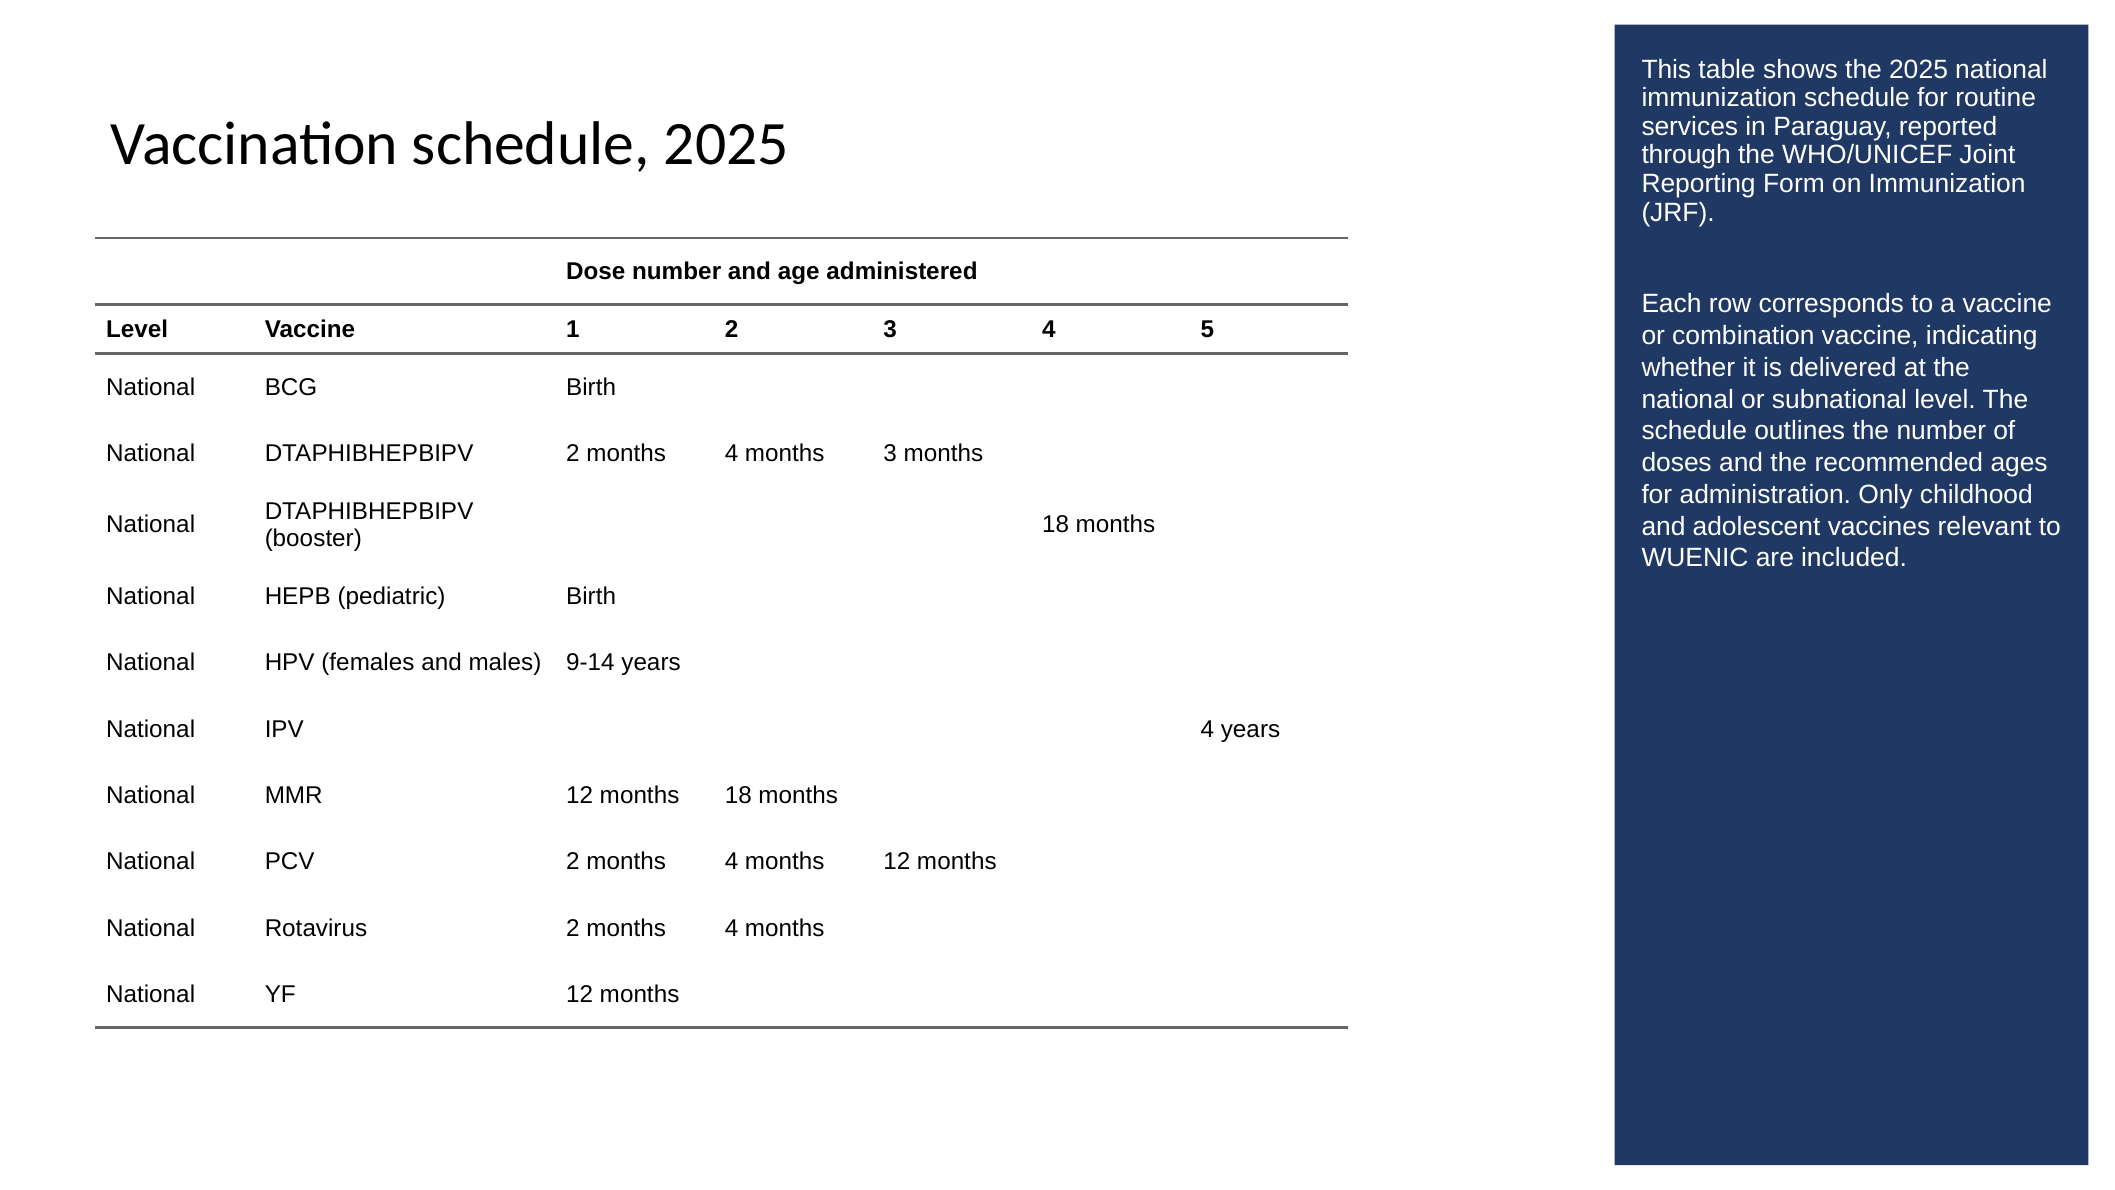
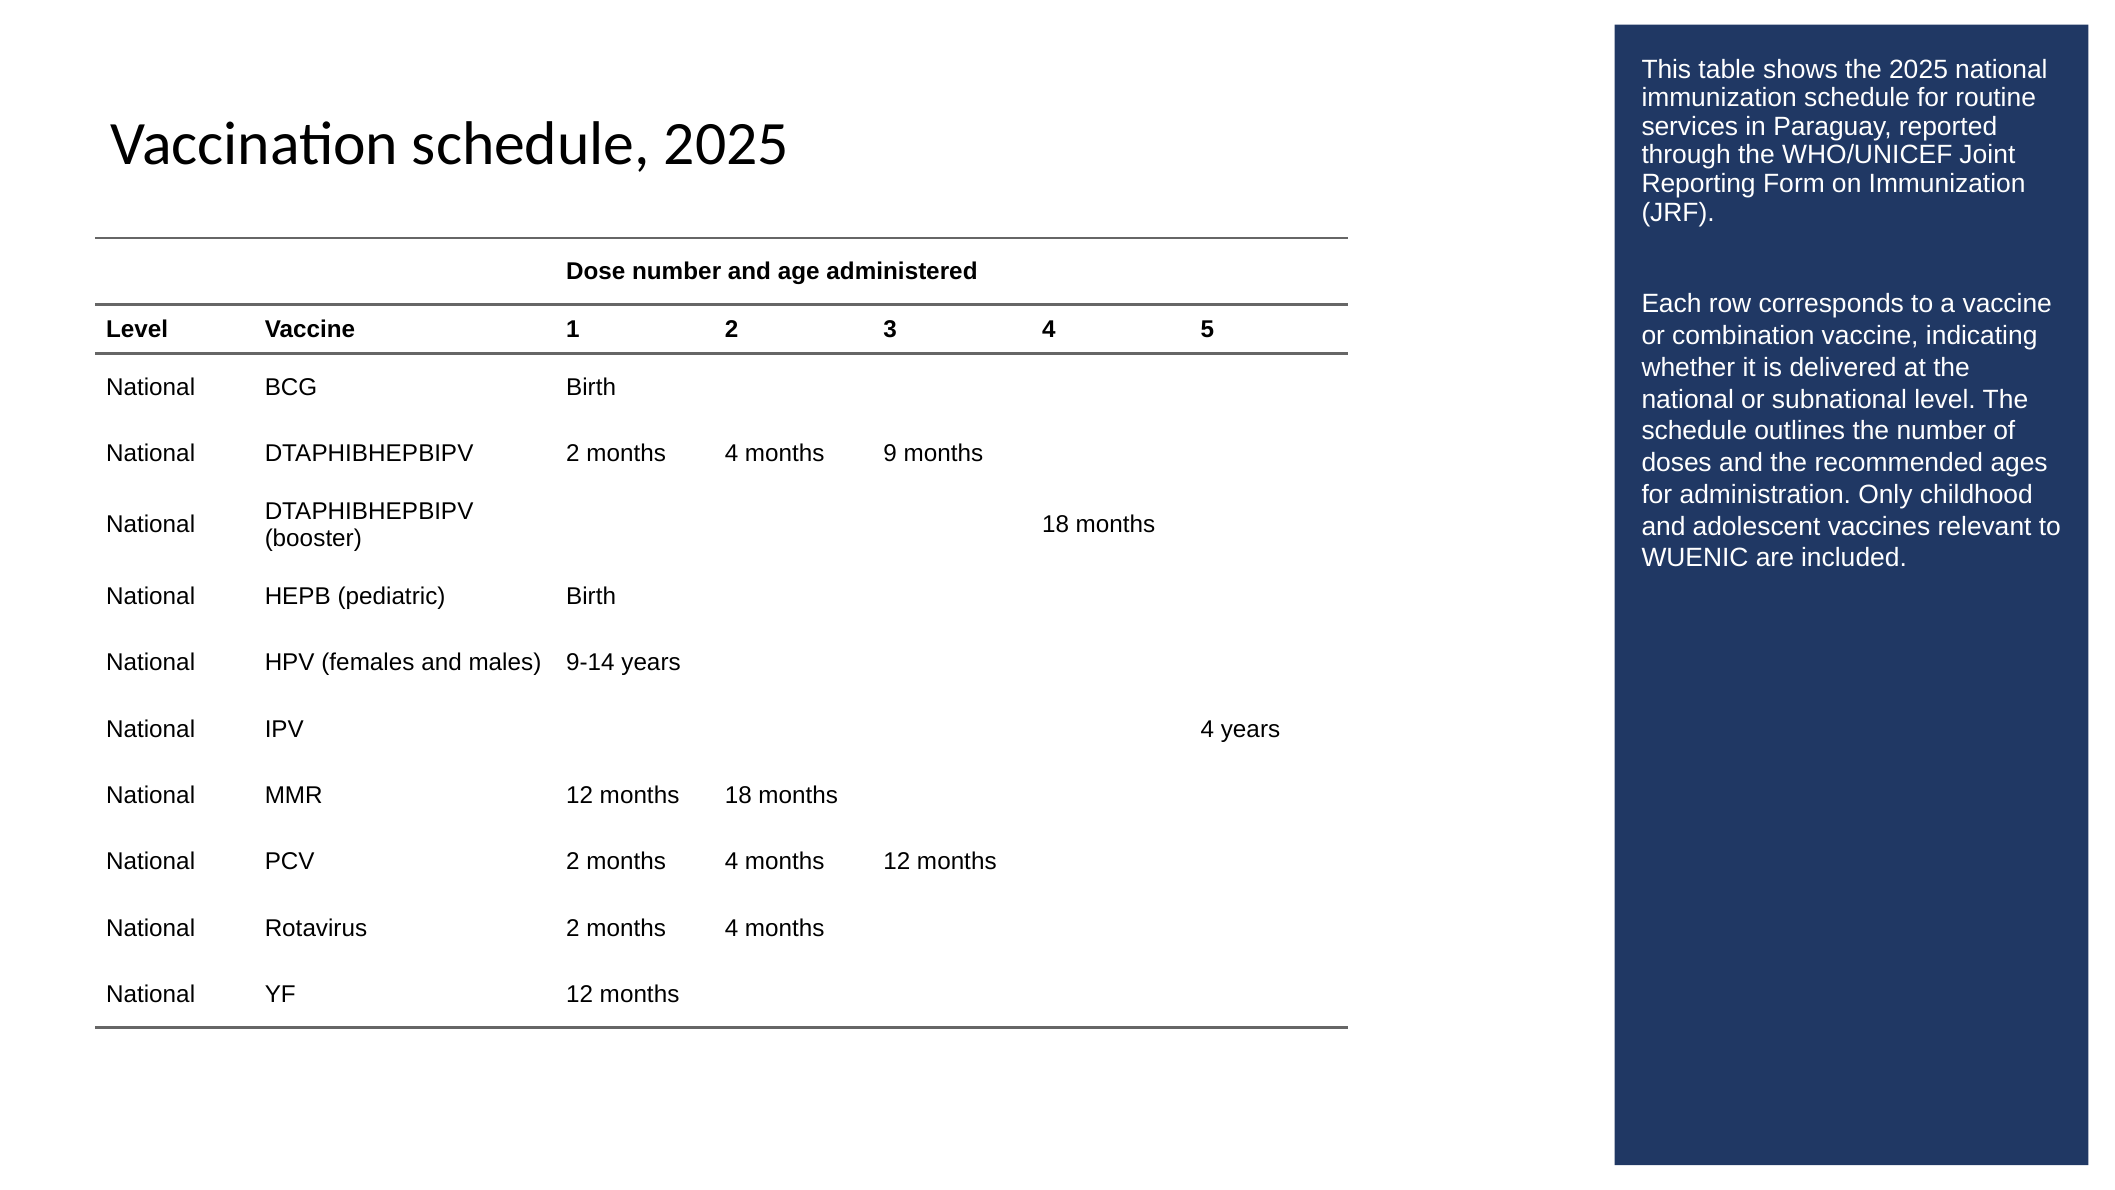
months 3: 3 -> 9
